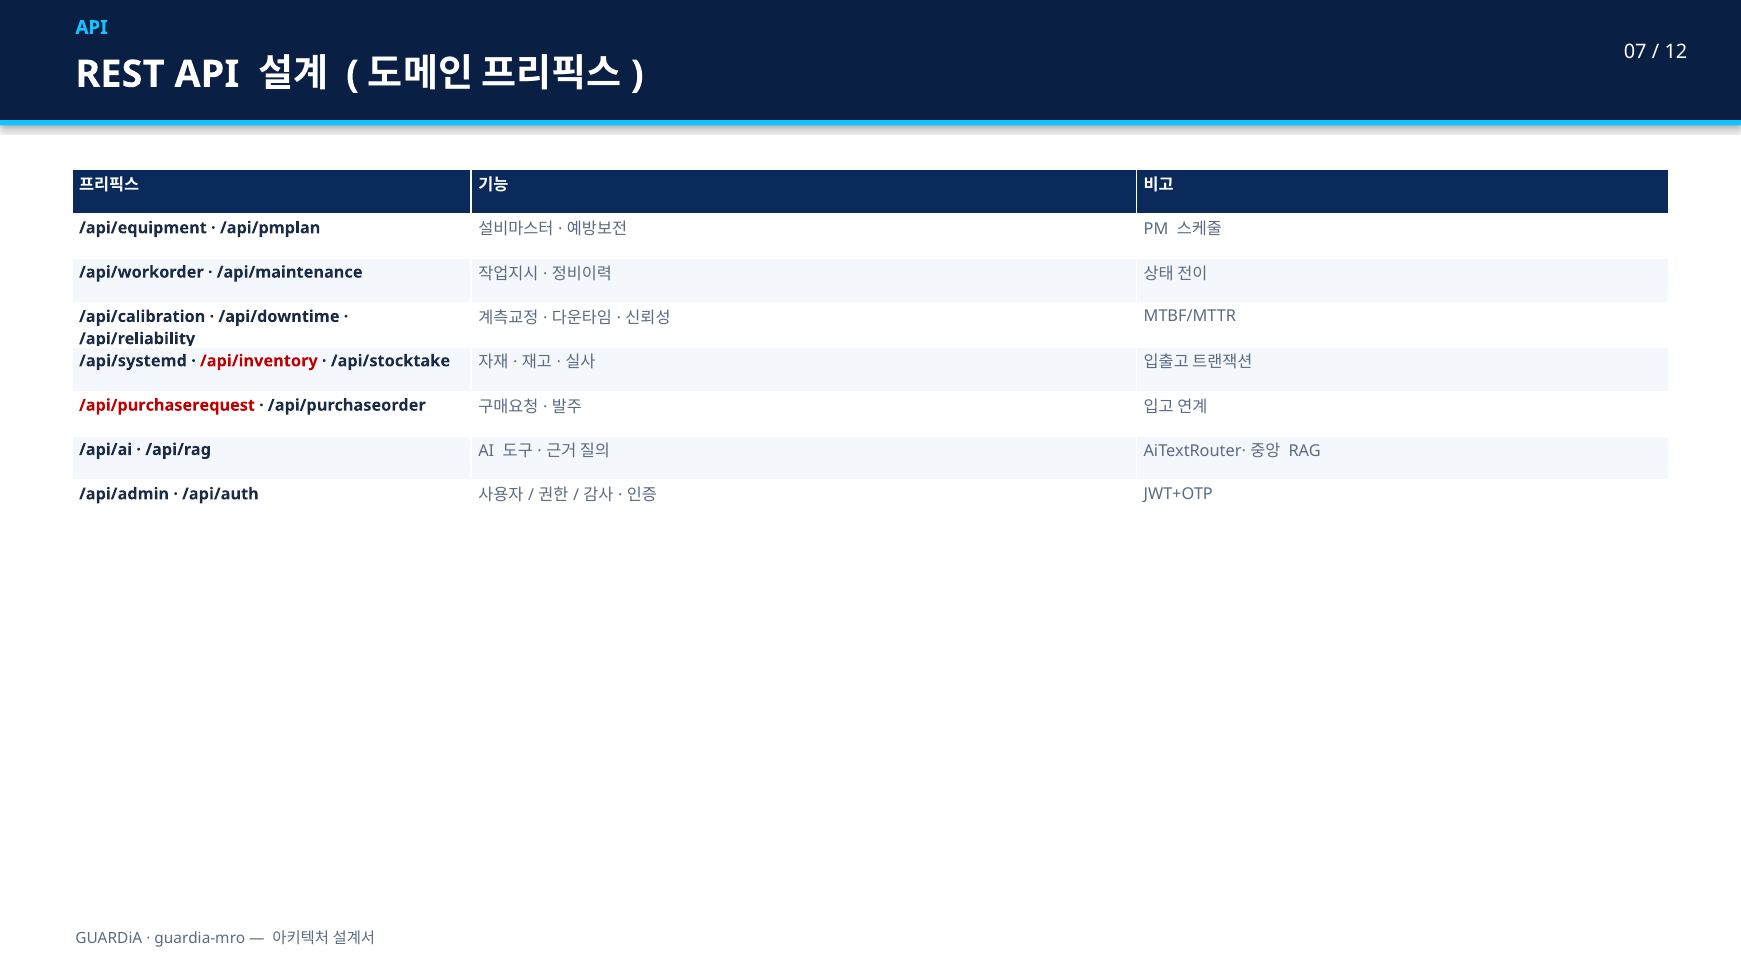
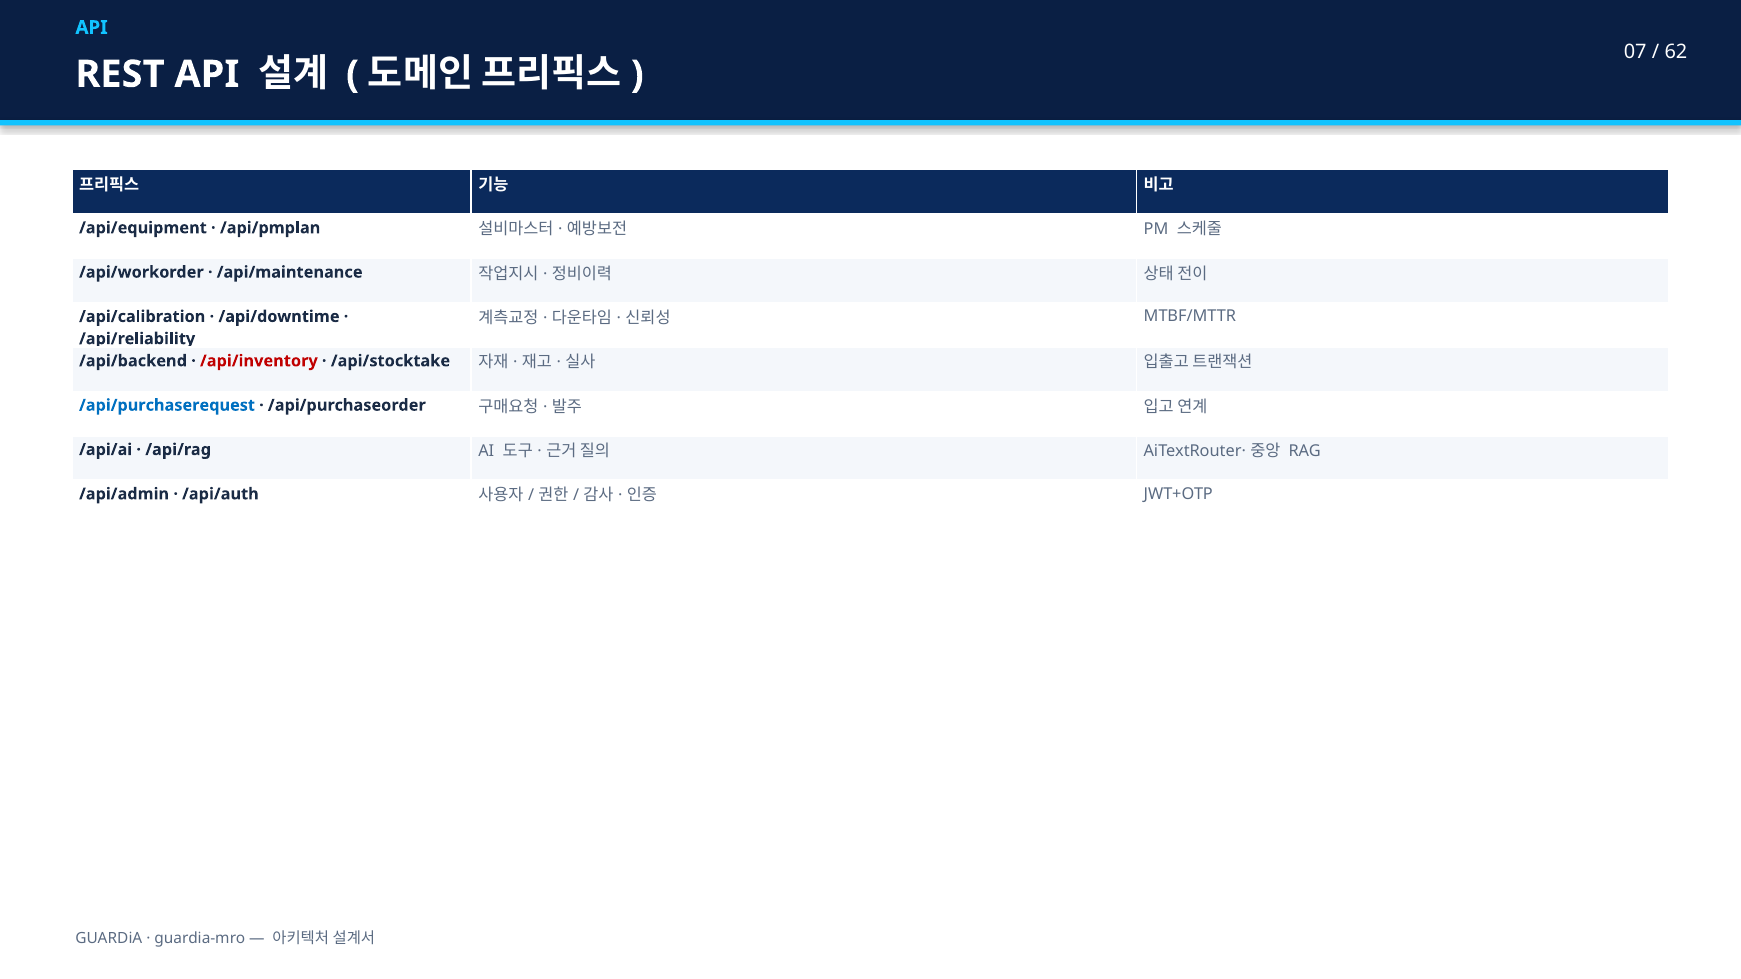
12: 12 -> 62
/api/systemd: /api/systemd -> /api/backend
/api/purchaserequest colour: red -> blue
